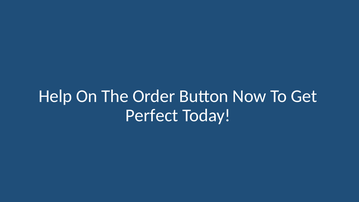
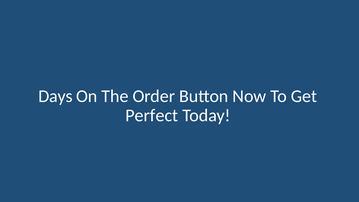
Help: Help -> Days
